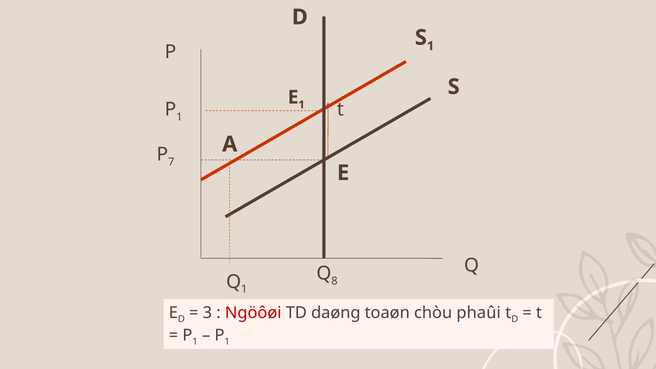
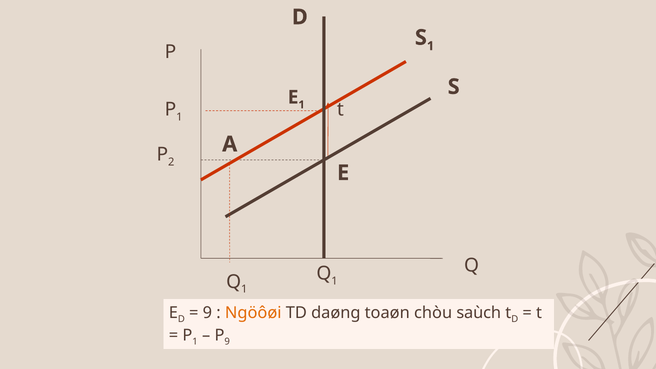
7: 7 -> 2
8 at (334, 281): 8 -> 1
3 at (207, 313): 3 -> 9
Ngöôøi colour: red -> orange
phaûi: phaûi -> saùch
1 at (227, 341): 1 -> 9
